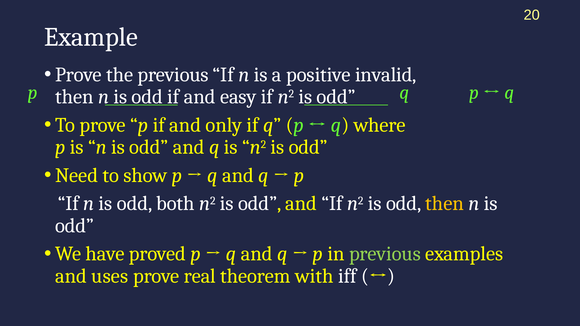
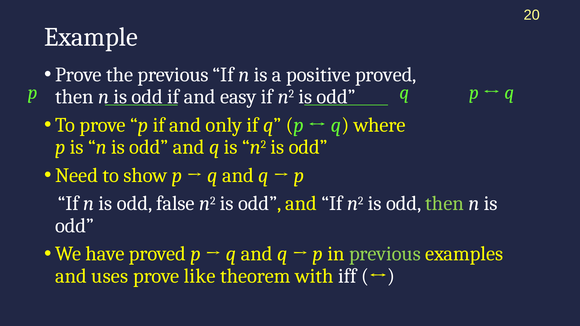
positive invalid: invalid -> proved
both: both -> false
then at (445, 204) colour: yellow -> light green
real: real -> like
